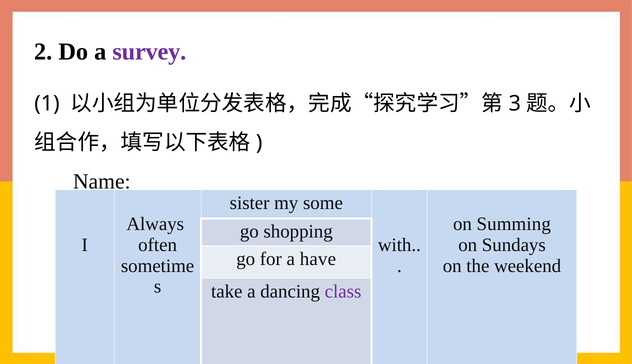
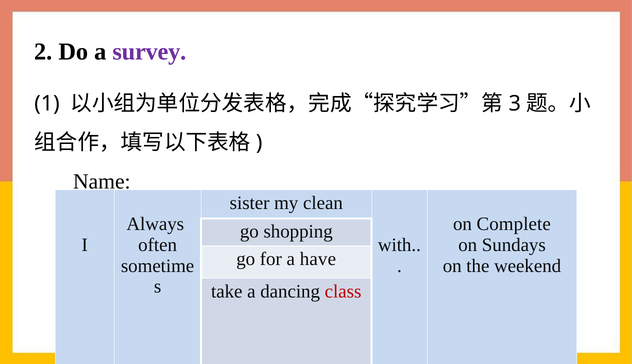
some: some -> clean
Summing: Summing -> Complete
class colour: purple -> red
